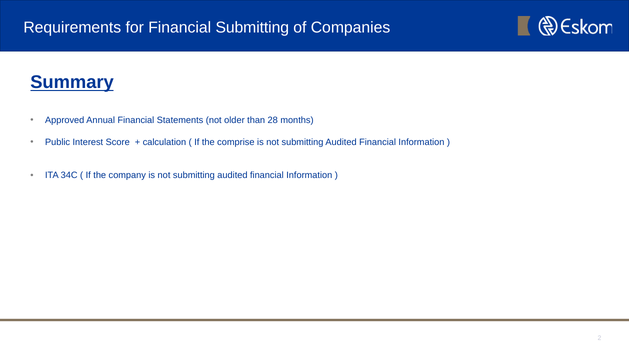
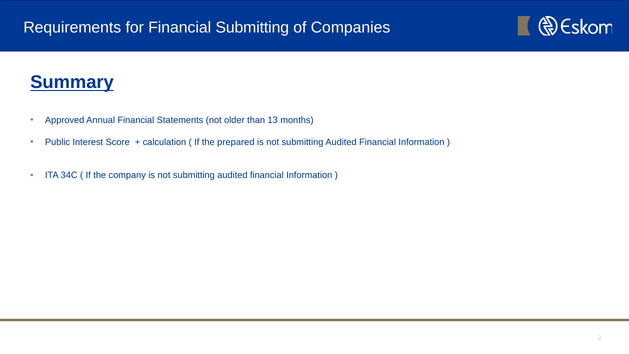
28: 28 -> 13
comprise: comprise -> prepared
